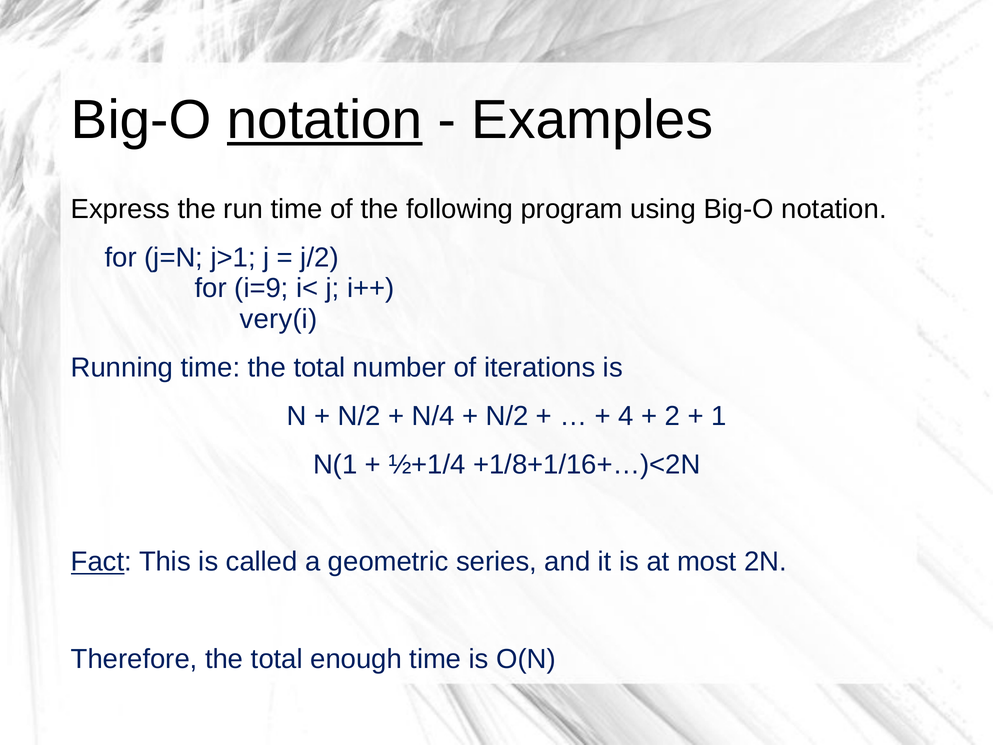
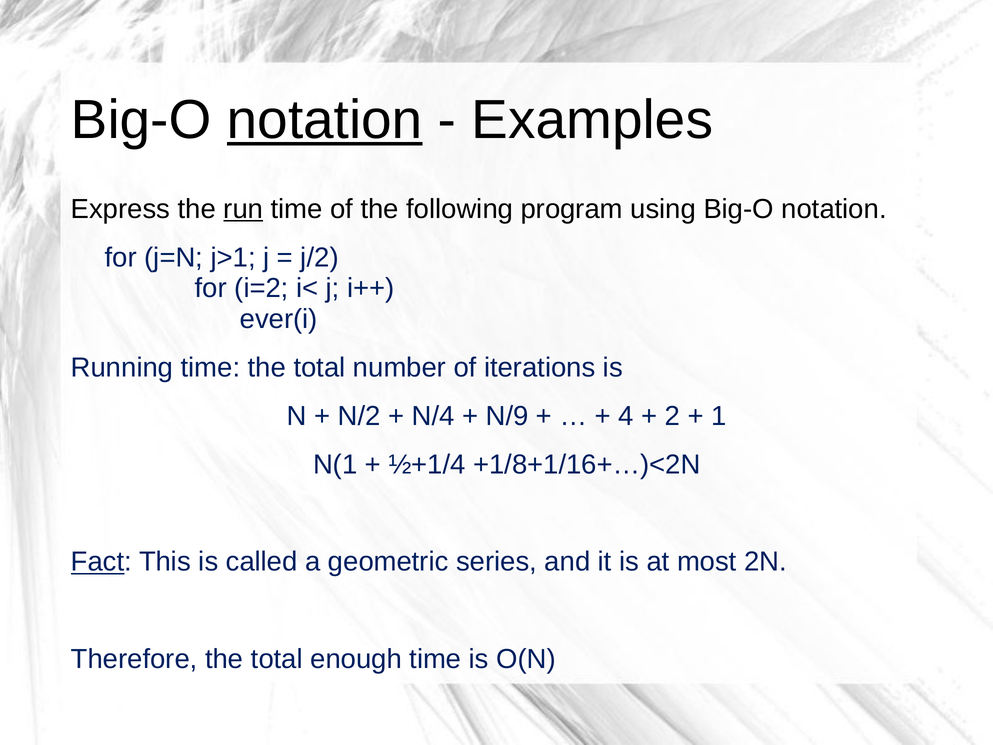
run underline: none -> present
i=9: i=9 -> i=2
very(i: very(i -> ever(i
N/2 at (507, 416): N/2 -> N/9
